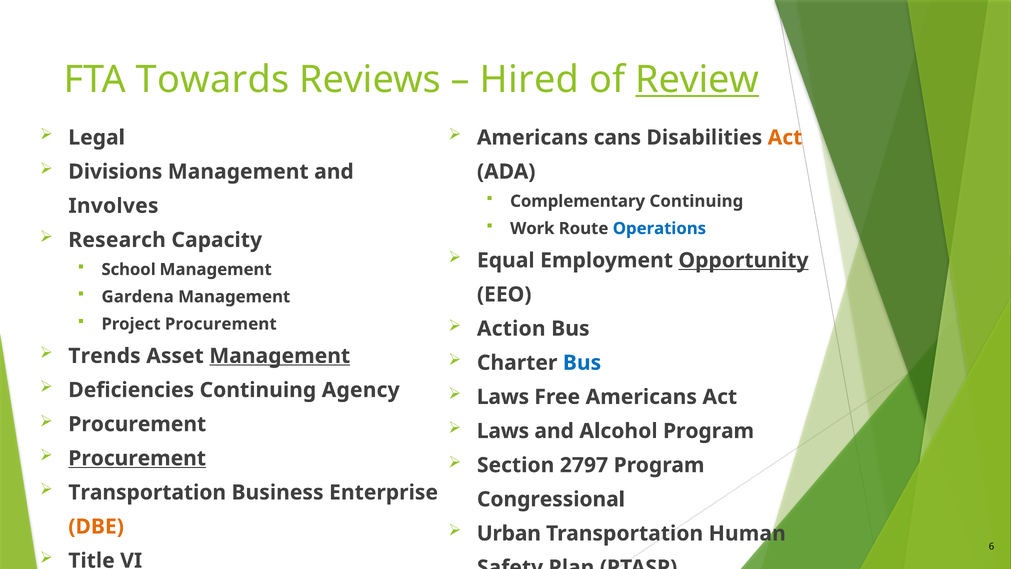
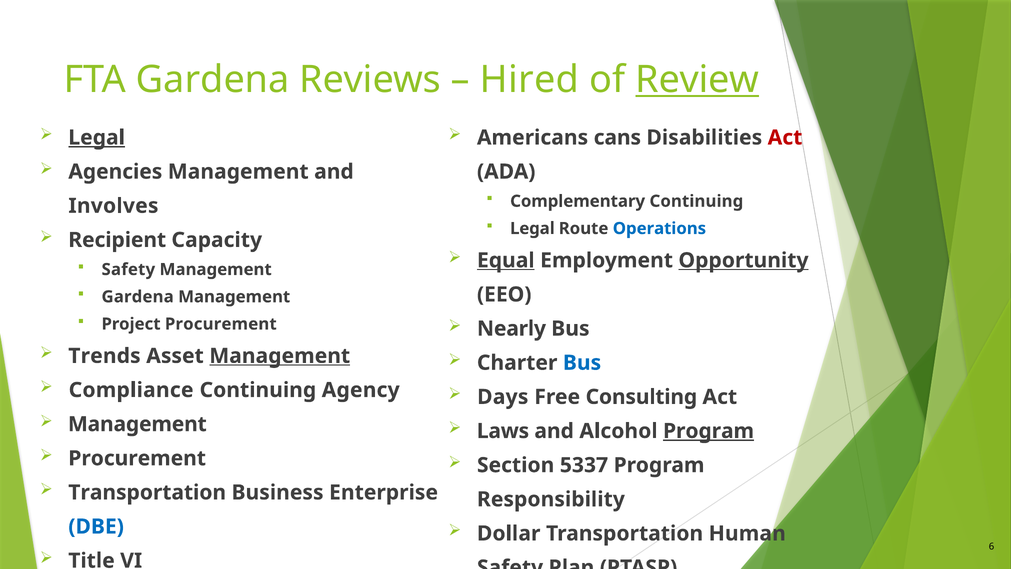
FTA Towards: Towards -> Gardena
Legal at (97, 137) underline: none -> present
Act at (785, 137) colour: orange -> red
Divisions: Divisions -> Agencies
Work at (532, 228): Work -> Legal
Research: Research -> Recipient
Equal underline: none -> present
School at (128, 269): School -> Safety
Action: Action -> Nearly
Deficiencies: Deficiencies -> Compliance
Laws at (503, 397): Laws -> Days
Free Americans: Americans -> Consulting
Procurement at (137, 424): Procurement -> Management
Program at (709, 431) underline: none -> present
Procurement at (137, 458) underline: present -> none
2797: 2797 -> 5337
Congressional: Congressional -> Responsibility
DBE colour: orange -> blue
Urban: Urban -> Dollar
